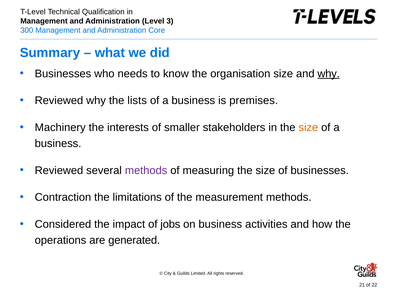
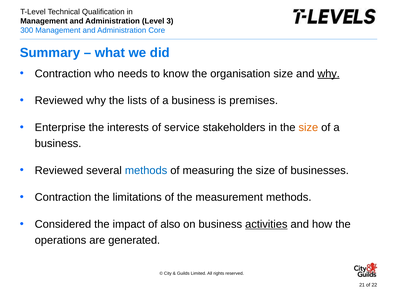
Businesses at (63, 74): Businesses -> Contraction
Machinery: Machinery -> Enterprise
smaller: smaller -> service
methods at (146, 170) colour: purple -> blue
jobs: jobs -> also
activities underline: none -> present
